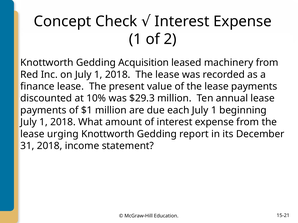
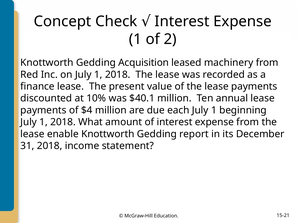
$29.3: $29.3 -> $40.1
$1: $1 -> $4
urging: urging -> enable
